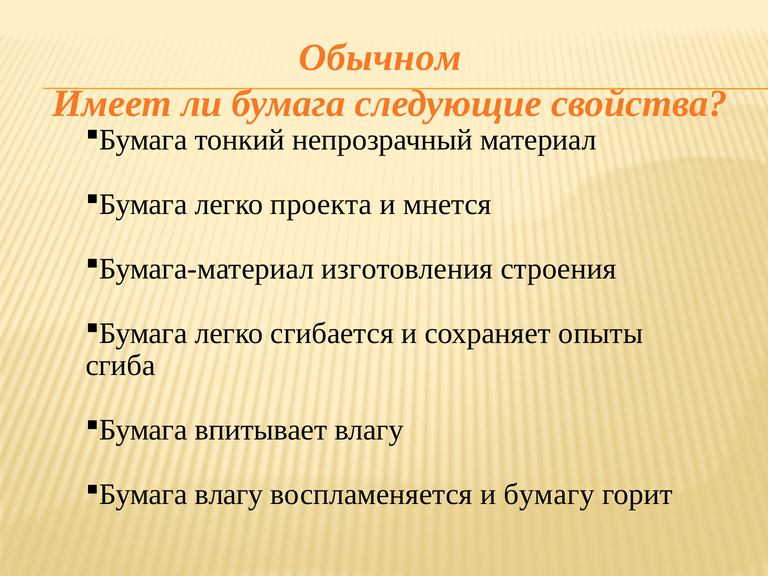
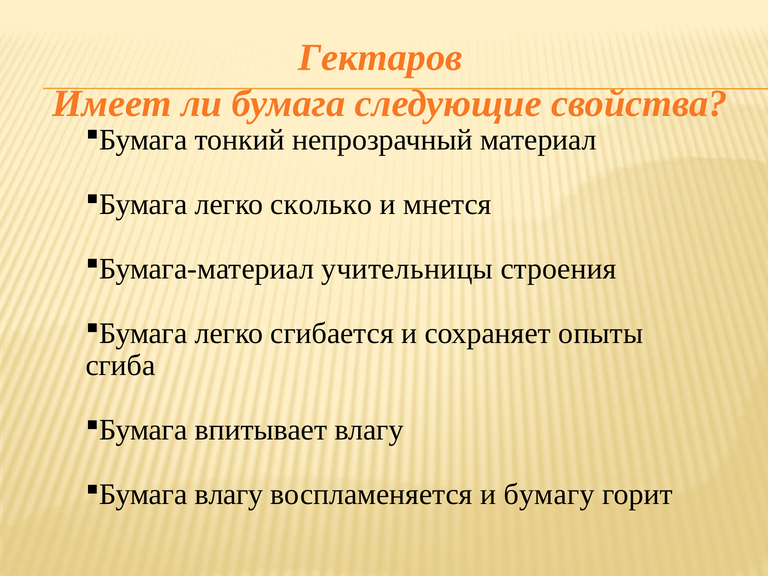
Обычном: Обычном -> Гектаров
проекта: проекта -> сколько
изготовления: изготовления -> учительницы
